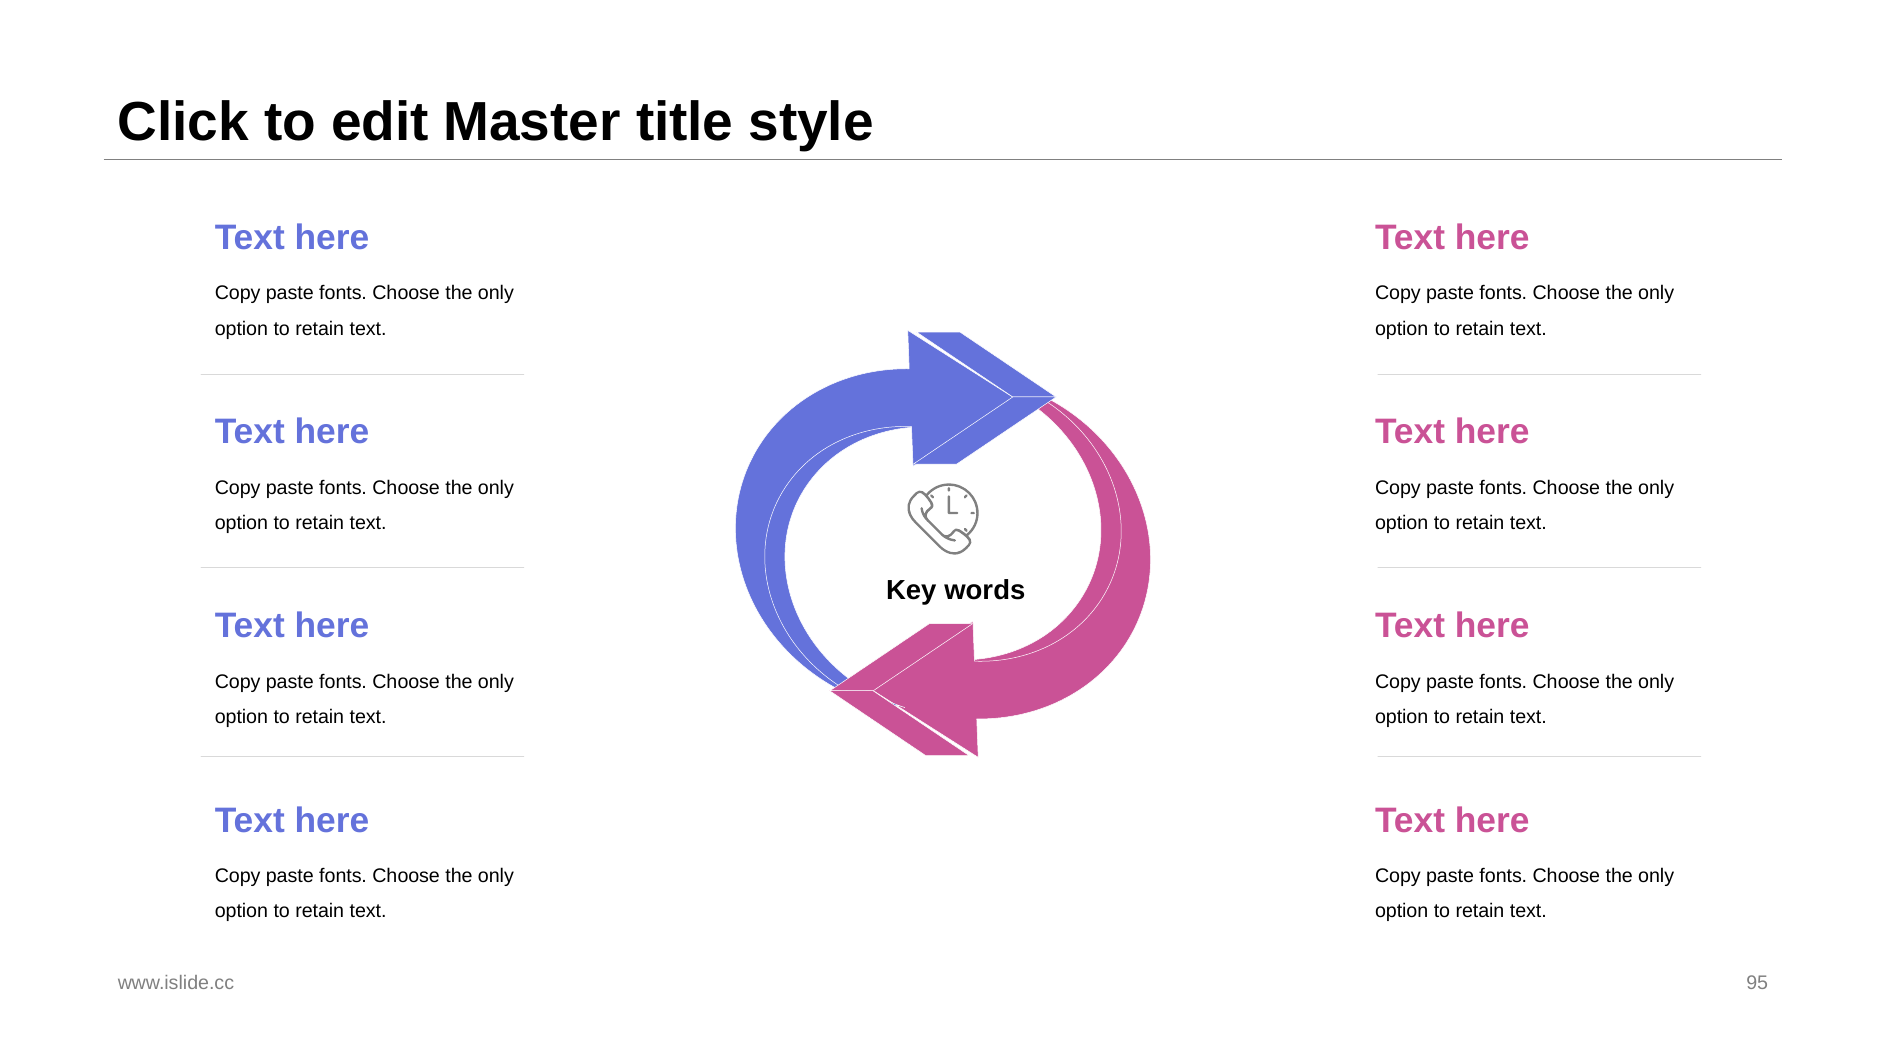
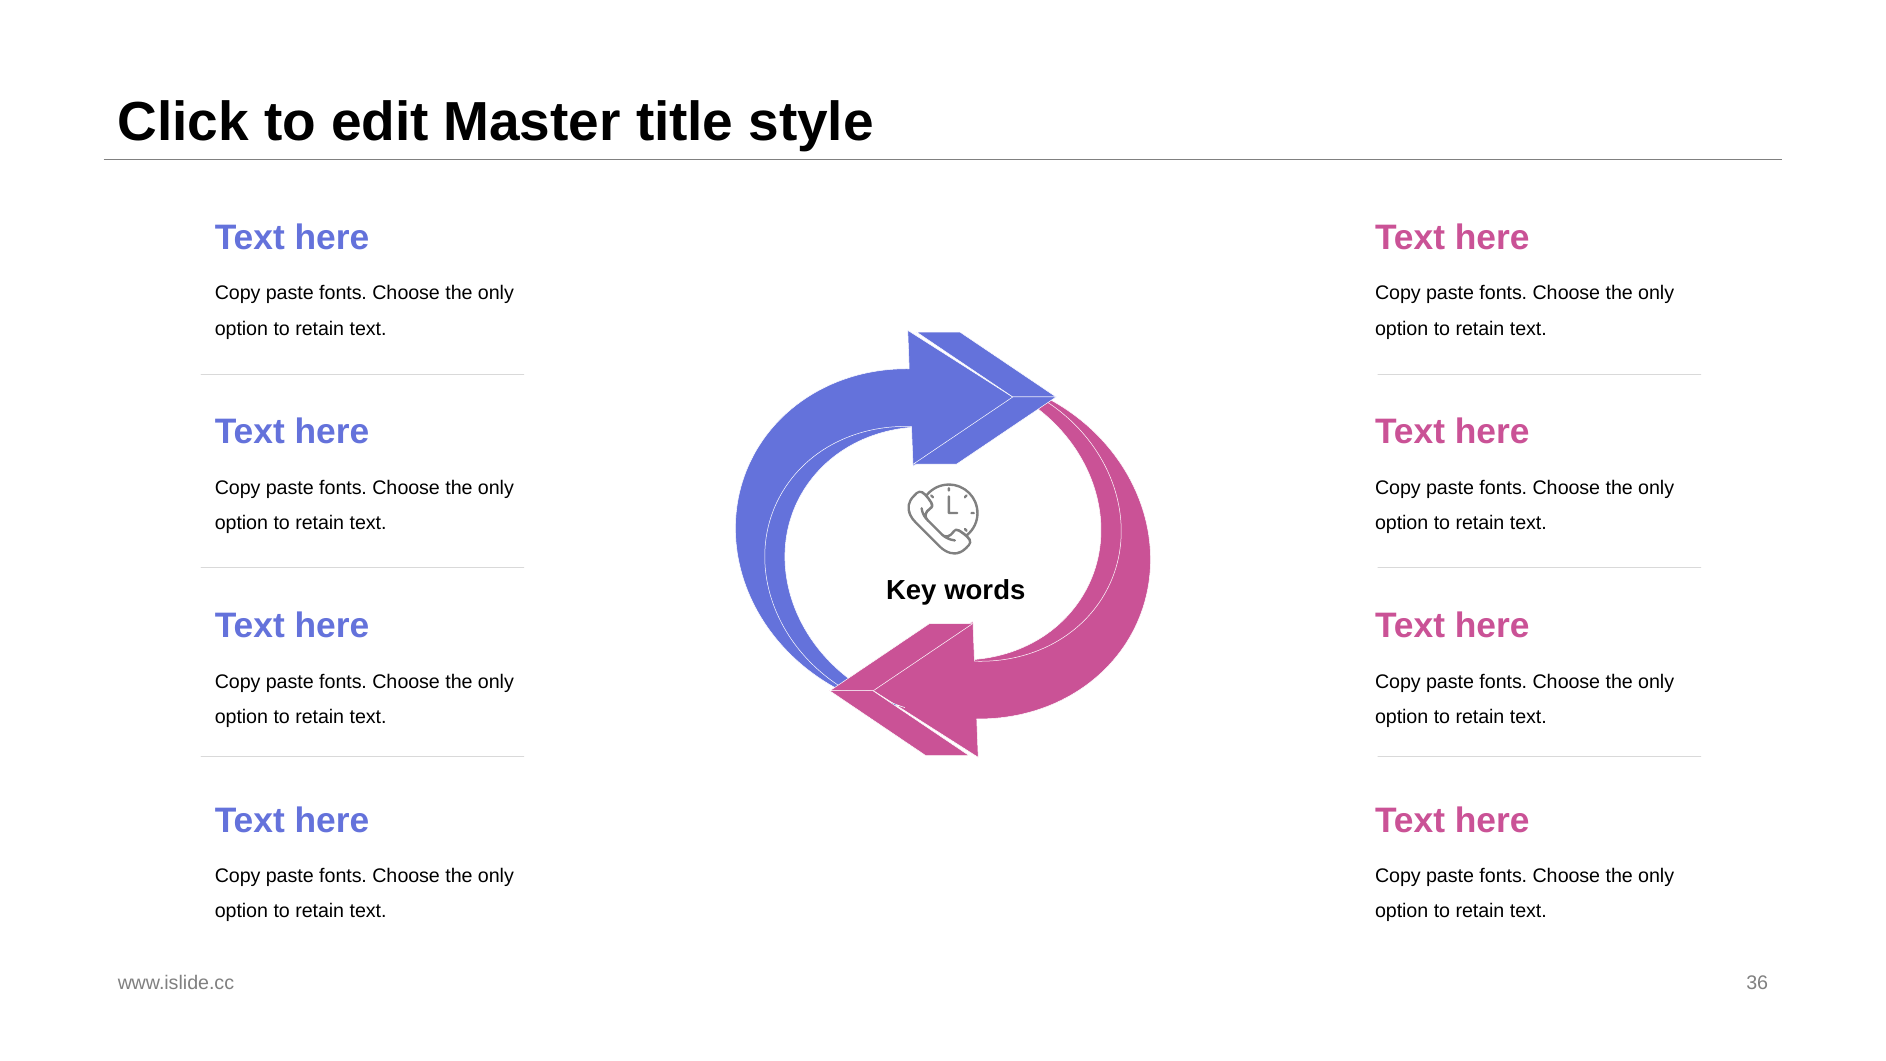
95: 95 -> 36
